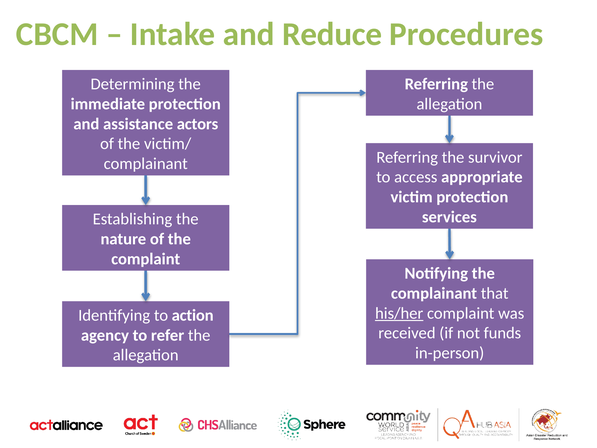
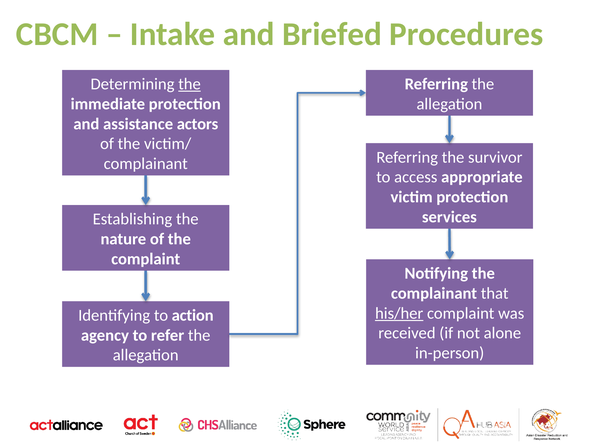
Reduce: Reduce -> Briefed
the at (190, 84) underline: none -> present
funds: funds -> alone
